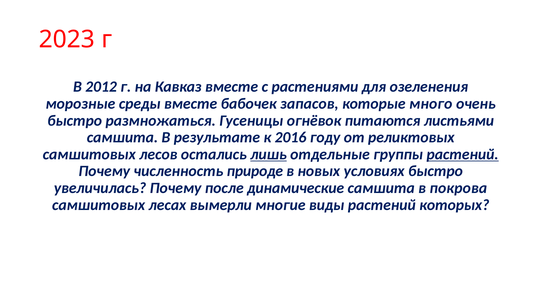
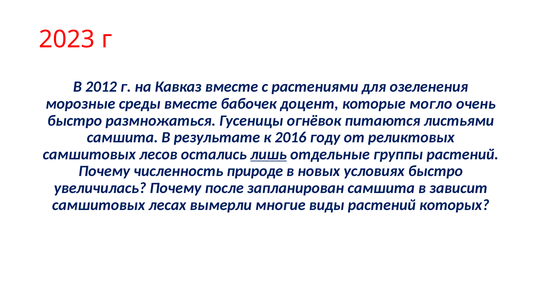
запасов: запасов -> доцент
много: много -> могло
растений at (463, 154) underline: present -> none
динамические: динамические -> запланирован
покрова: покрова -> зависит
